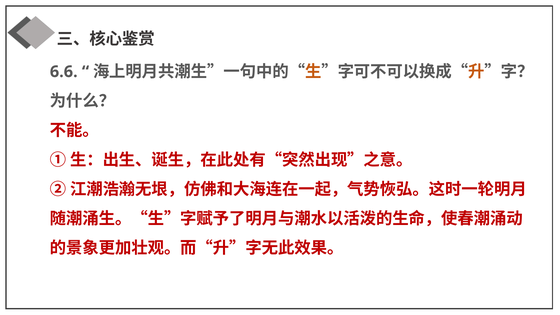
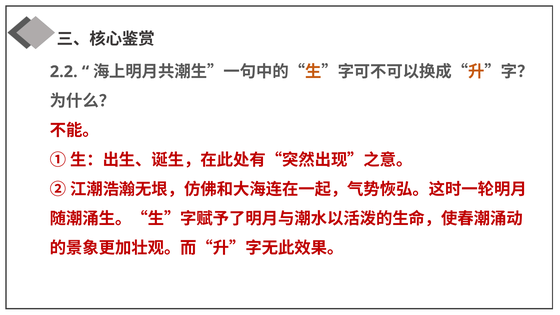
6.6: 6.6 -> 2.2
